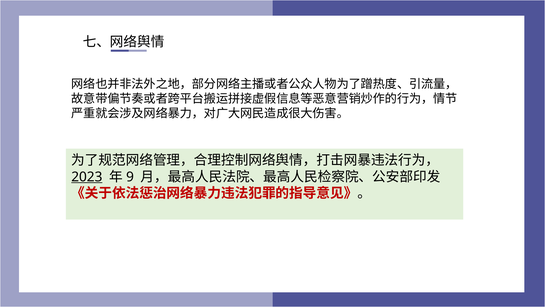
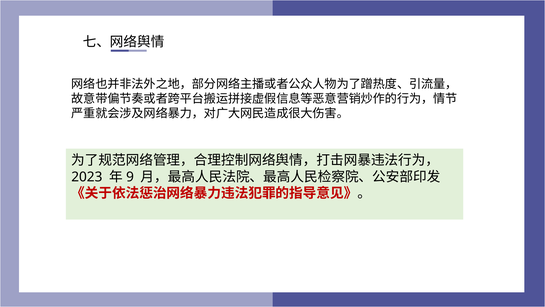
2023 underline: present -> none
